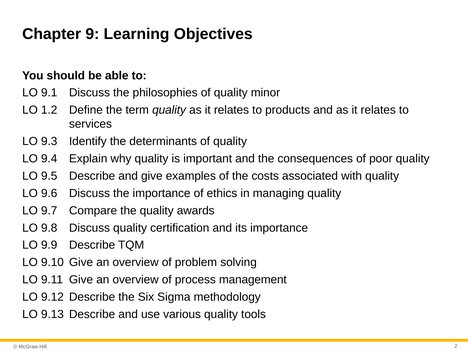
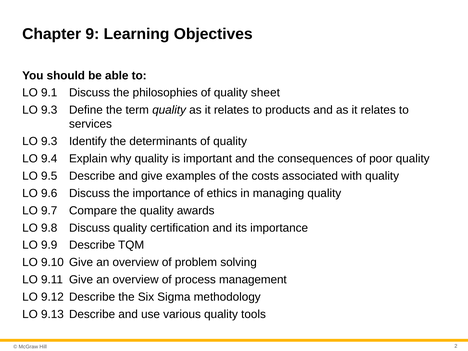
minor: minor -> sheet
1.2 at (49, 110): 1.2 -> 9.3
